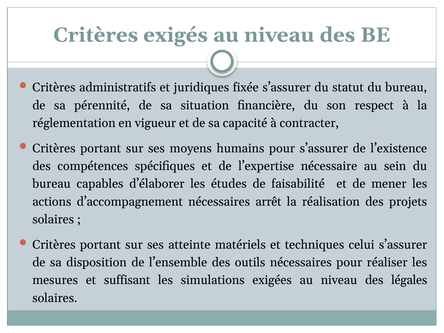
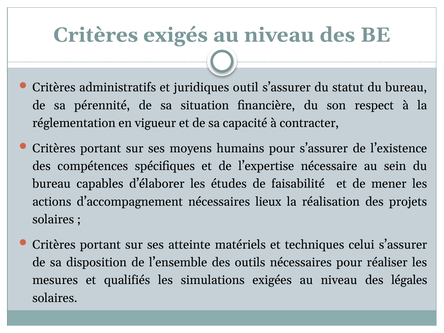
fixée: fixée -> outil
arrêt: arrêt -> lieux
suffisant: suffisant -> qualifiés
